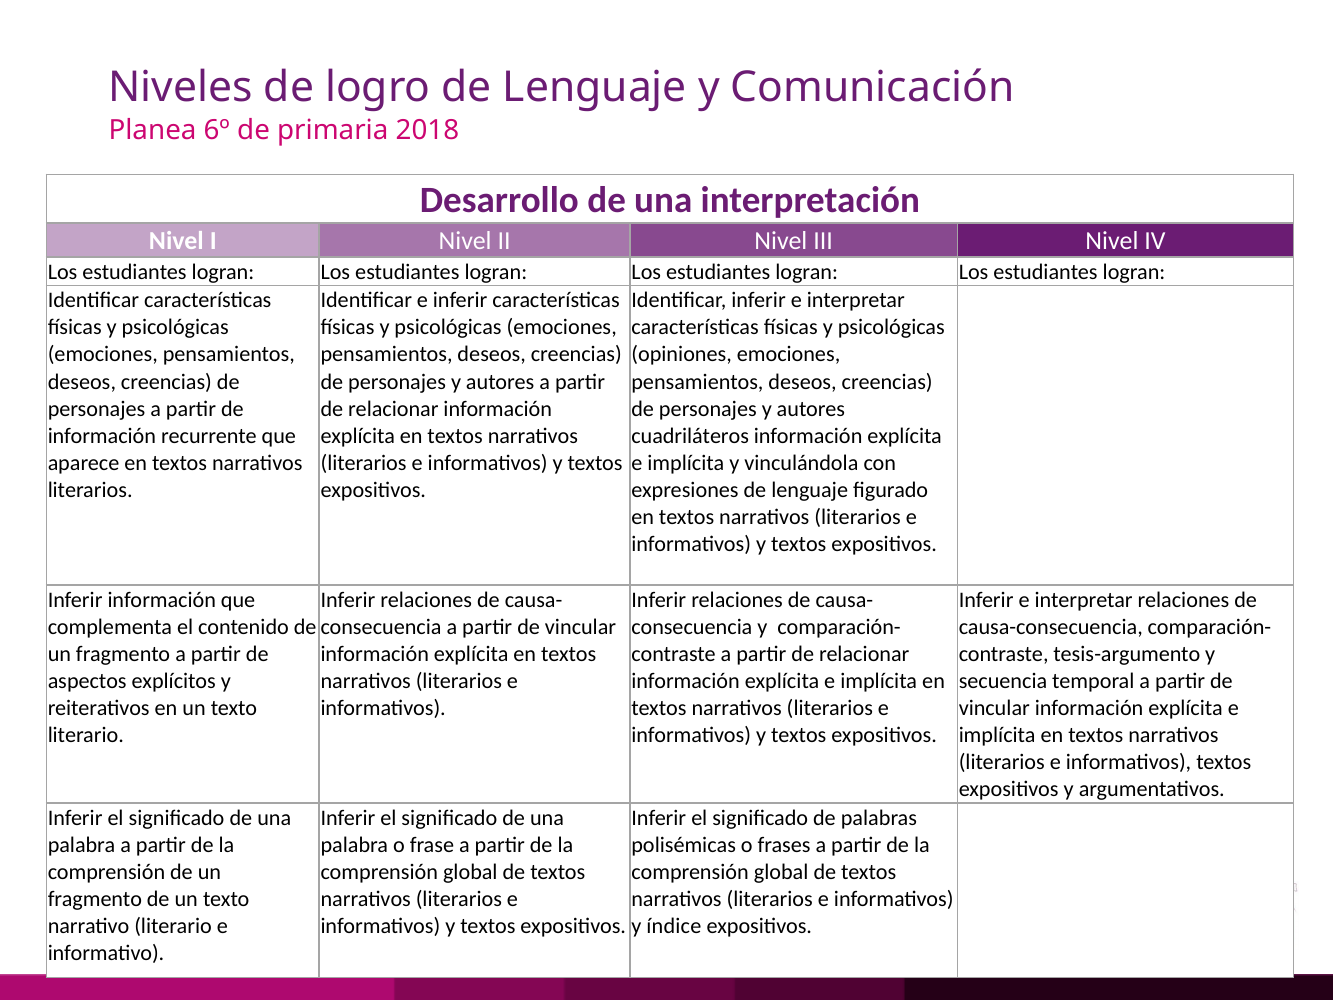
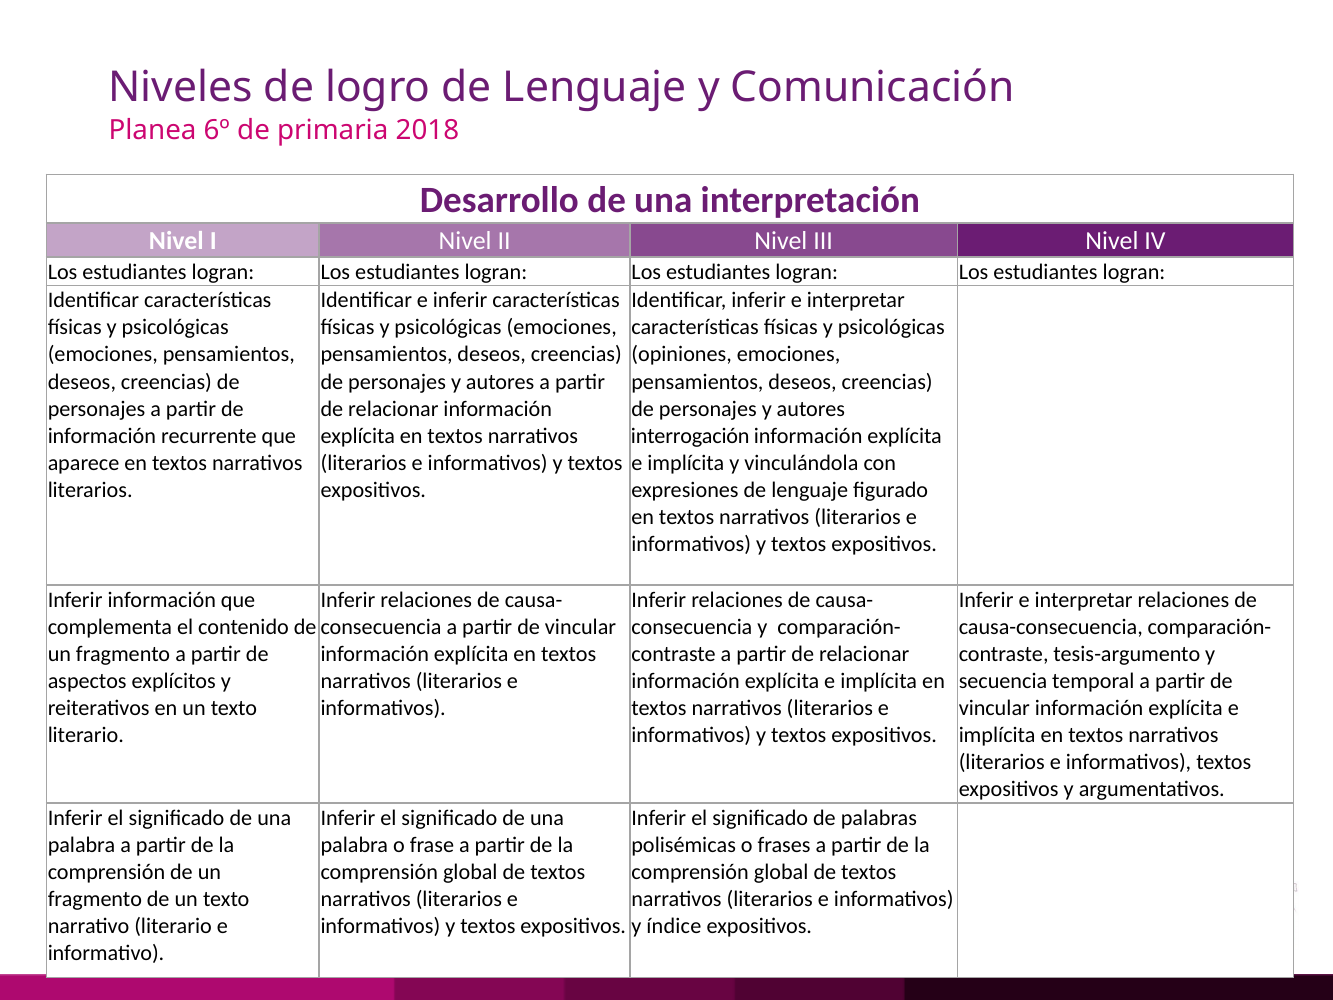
cuadriláteros: cuadriláteros -> interrogación
